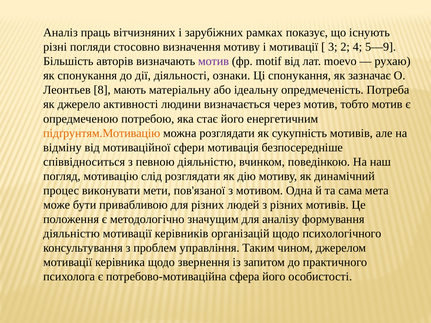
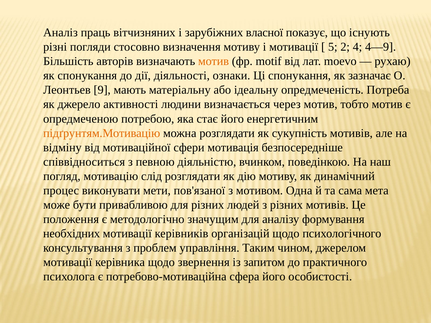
рамках: рамках -> власної
3: 3 -> 5
5—9: 5—9 -> 4—9
мотив at (214, 61) colour: purple -> orange
8: 8 -> 9
діяльністю at (71, 234): діяльністю -> необхідних
